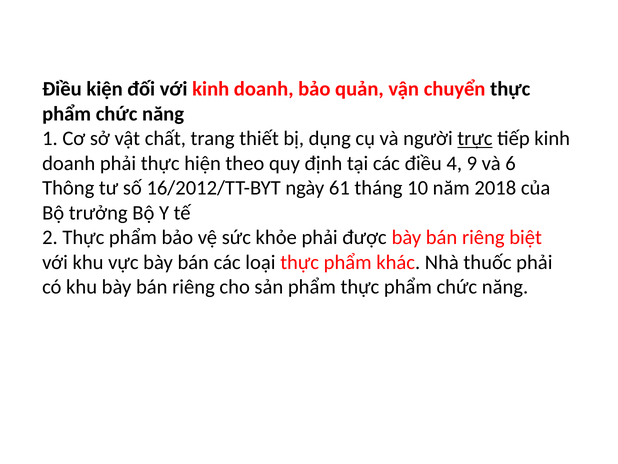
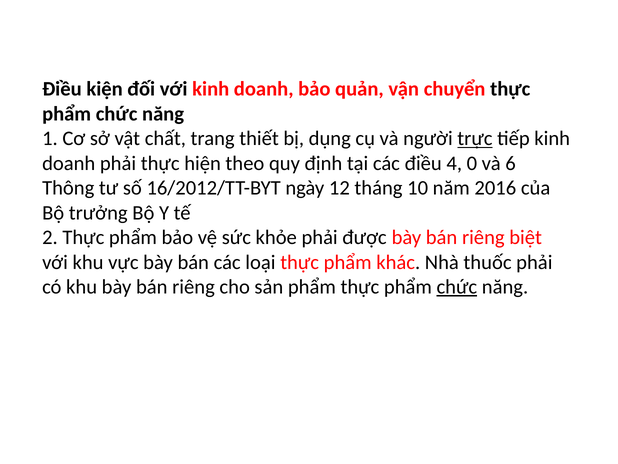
9: 9 -> 0
61: 61 -> 12
2018: 2018 -> 2016
chức at (457, 287) underline: none -> present
